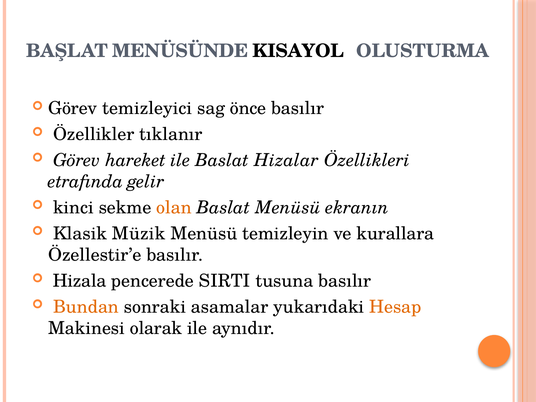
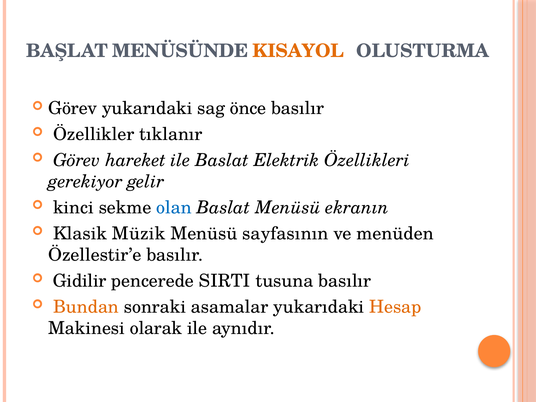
KISAYOL colour: black -> orange
Görev temizleyici: temizleyici -> yukarıdaki
Hizalar: Hizalar -> Elektrik
etrafında: etrafında -> gerekiyor
olan colour: orange -> blue
temizleyin: temizleyin -> sayfasının
kurallara: kurallara -> menüden
Hizala: Hizala -> Gidilir
